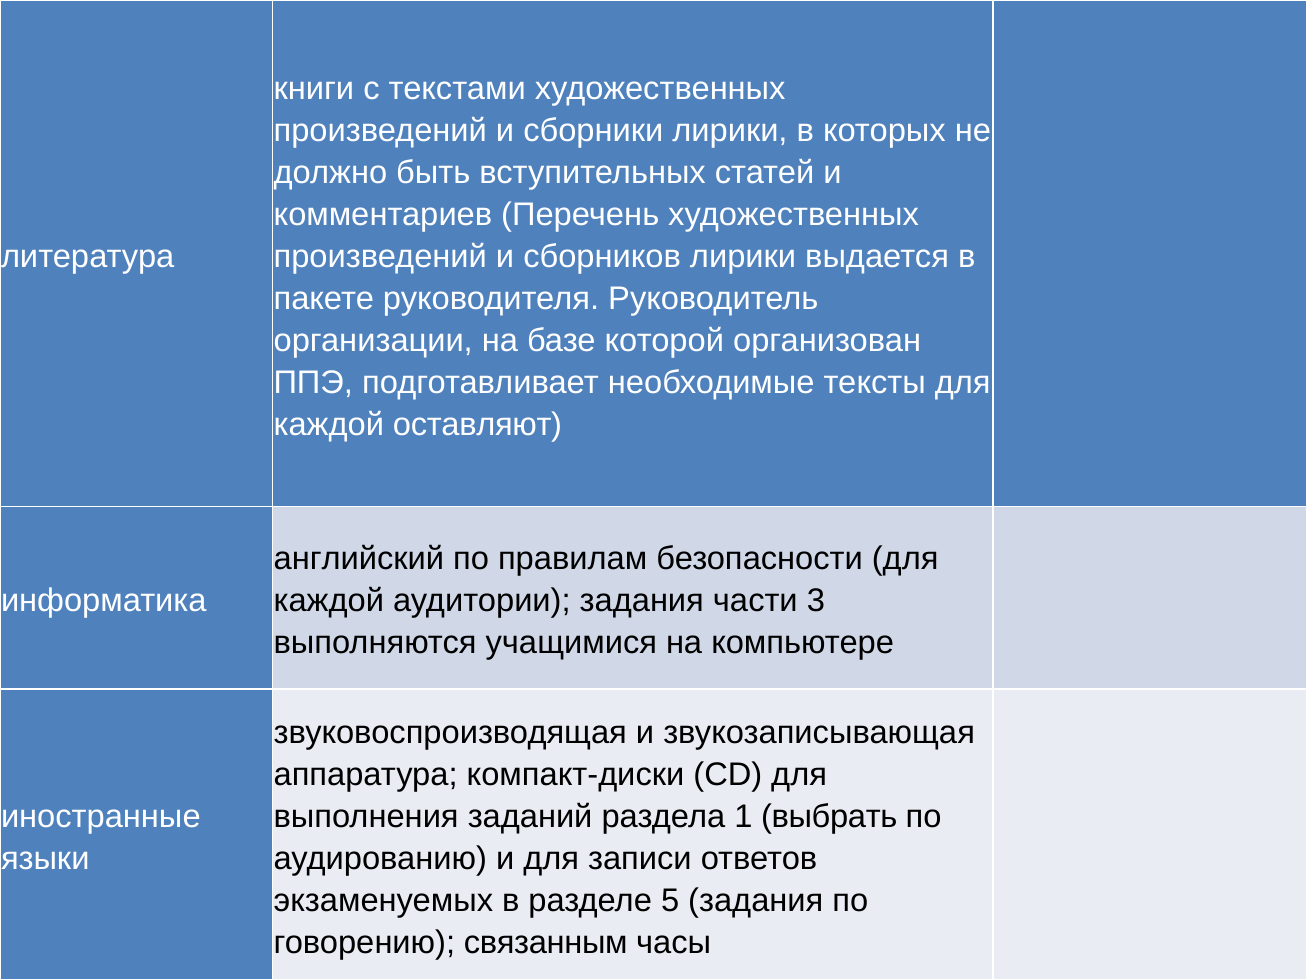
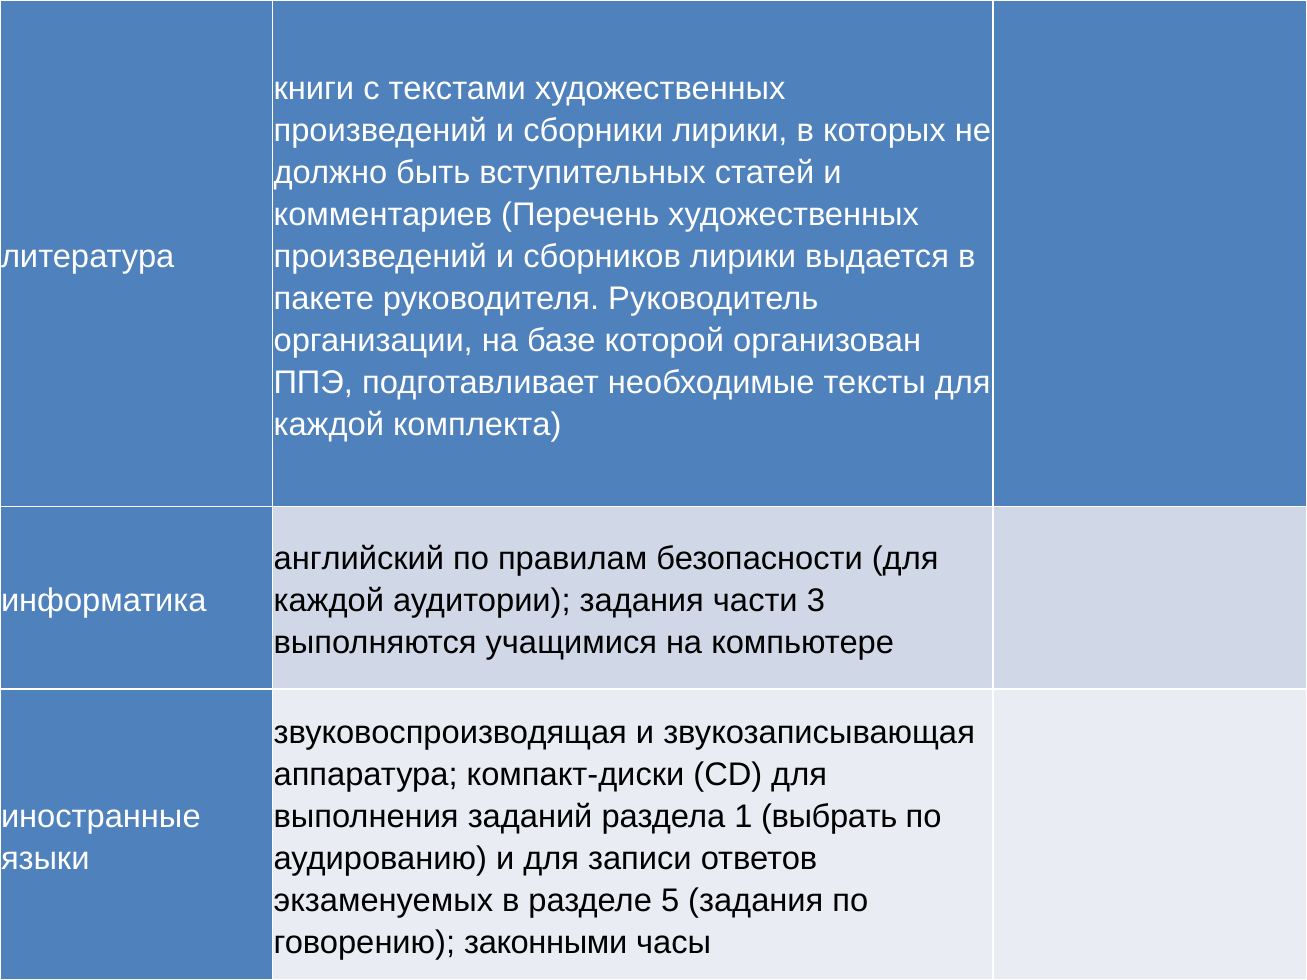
оставляют: оставляют -> комплекта
связанным: связанным -> законными
